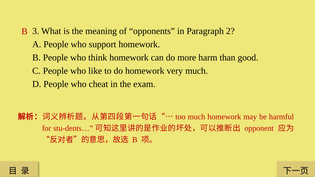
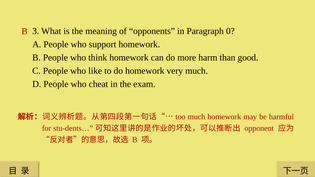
2: 2 -> 0
